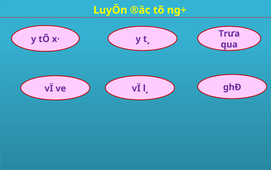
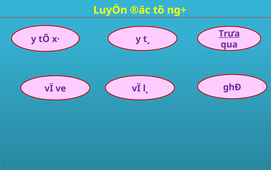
Trưa underline: none -> present
